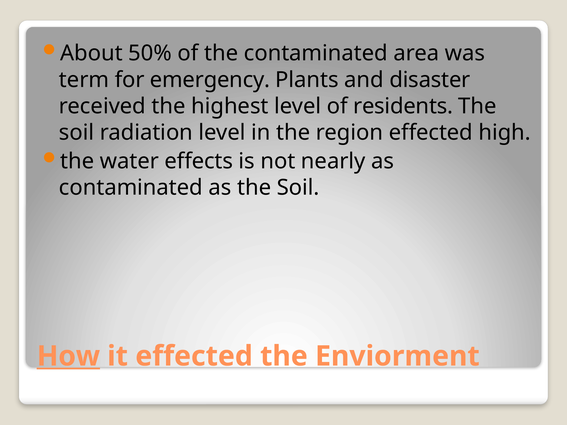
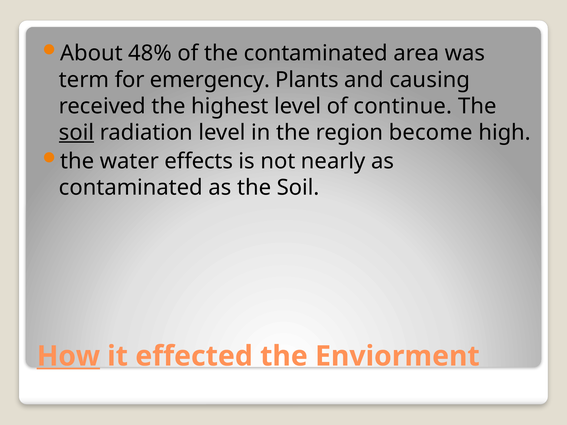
50%: 50% -> 48%
disaster: disaster -> causing
residents: residents -> continue
soil at (77, 133) underline: none -> present
region effected: effected -> become
